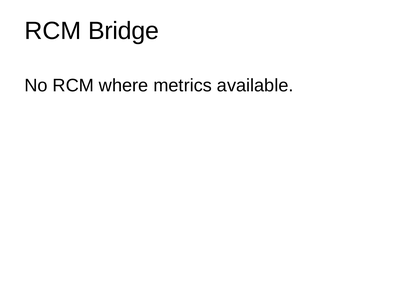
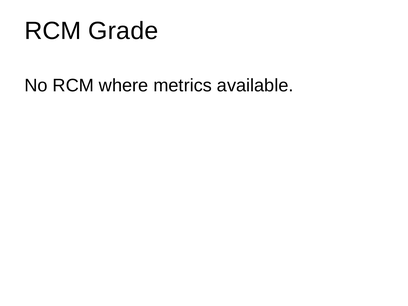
Bridge: Bridge -> Grade
